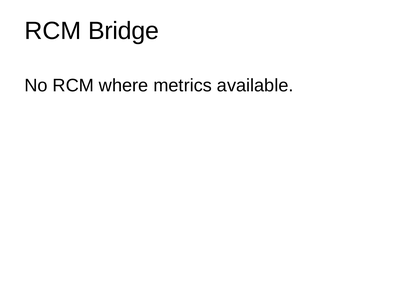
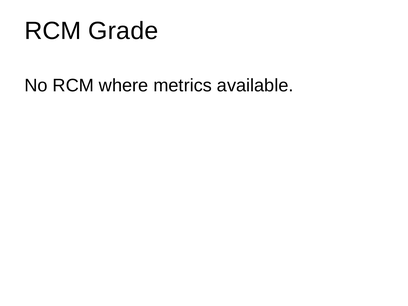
Bridge: Bridge -> Grade
